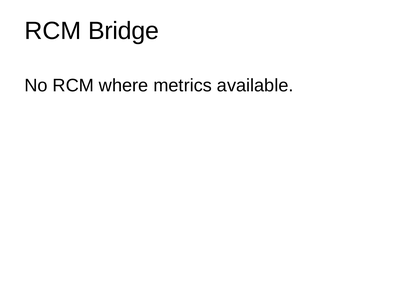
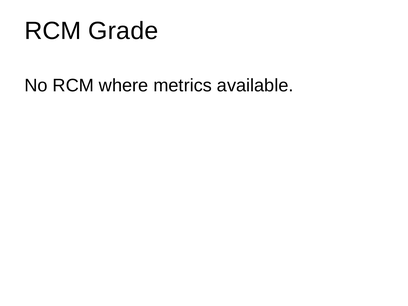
Bridge: Bridge -> Grade
